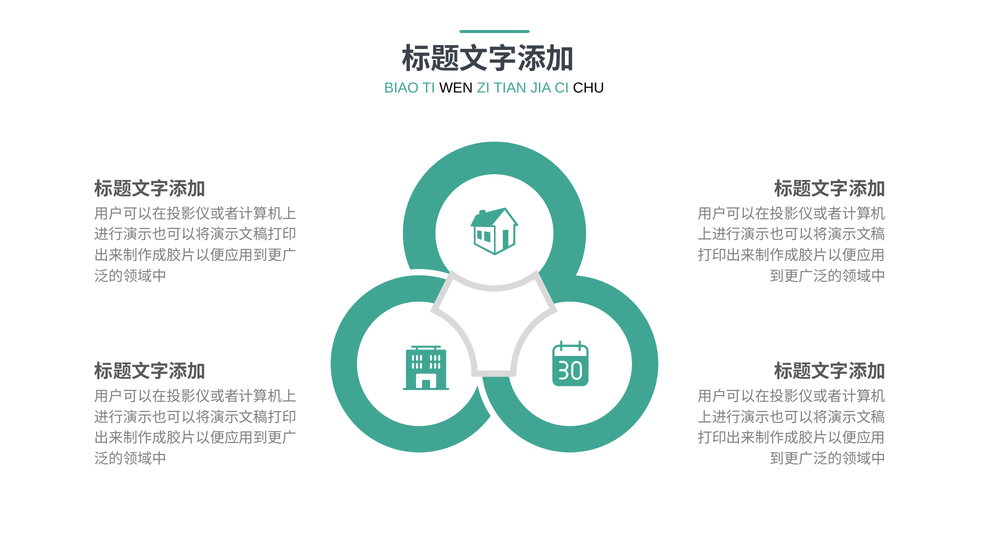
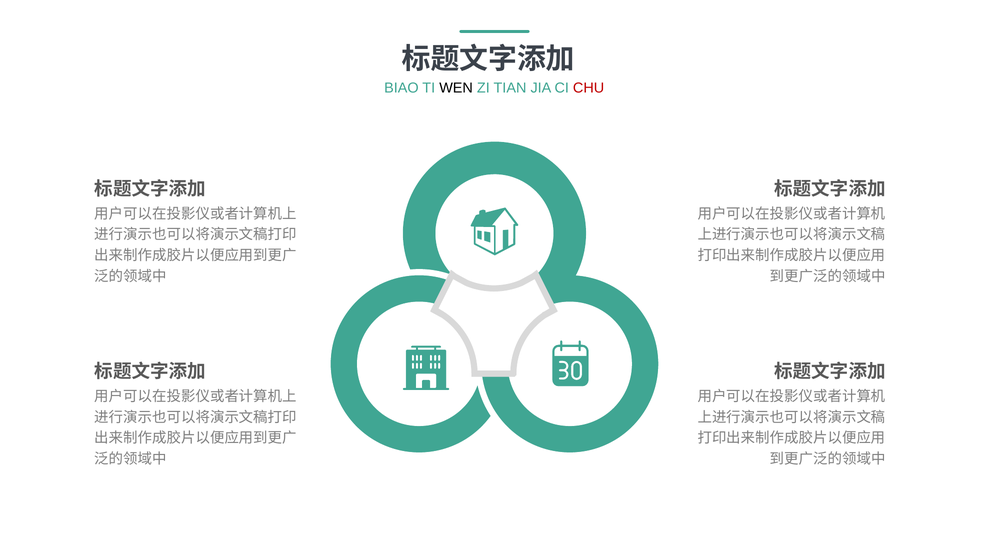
CHU colour: black -> red
